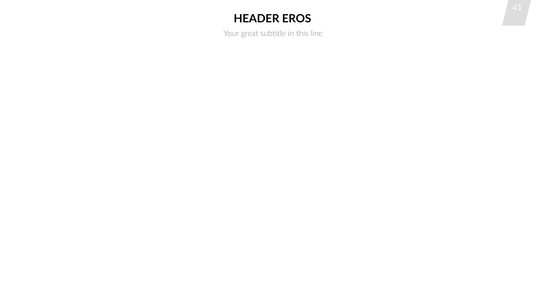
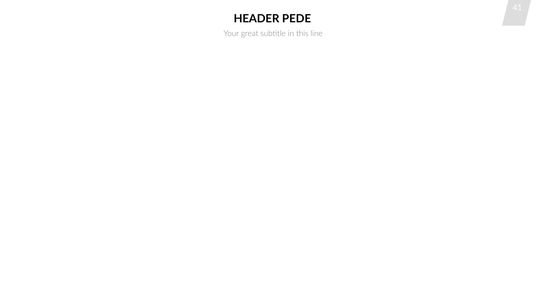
EROS: EROS -> PEDE
